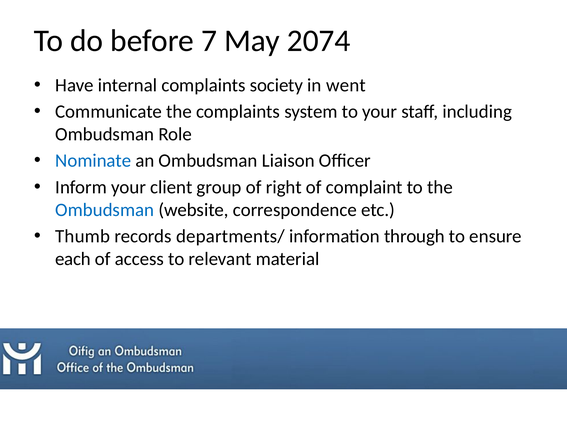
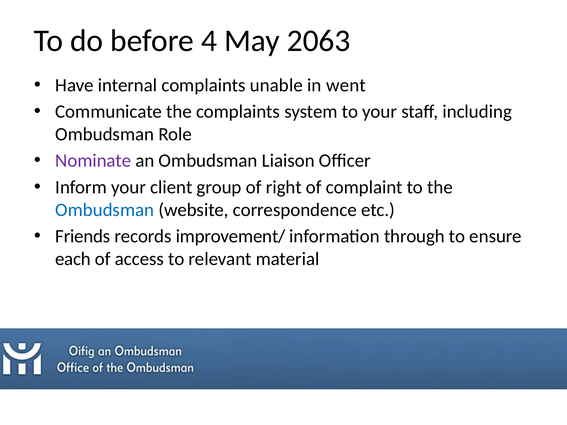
7: 7 -> 4
2074: 2074 -> 2063
society: society -> unable
Nominate colour: blue -> purple
Thumb: Thumb -> Friends
departments/: departments/ -> improvement/
